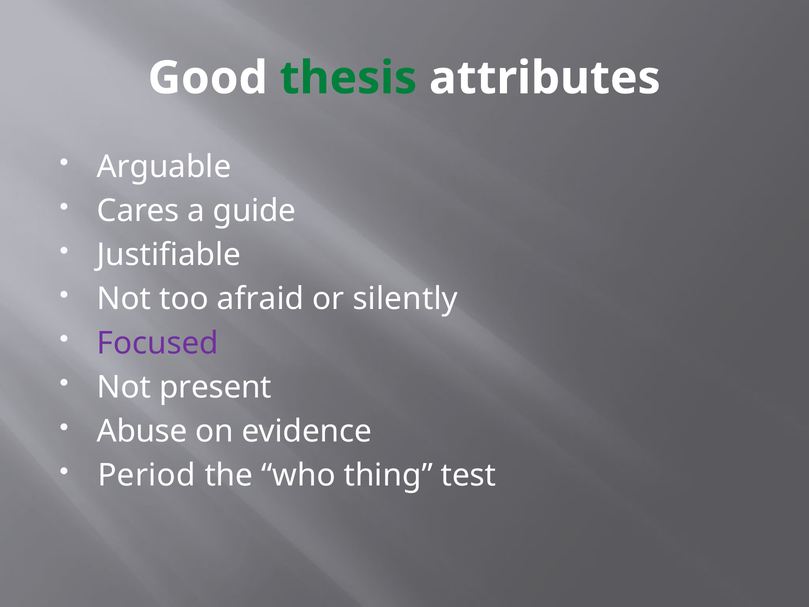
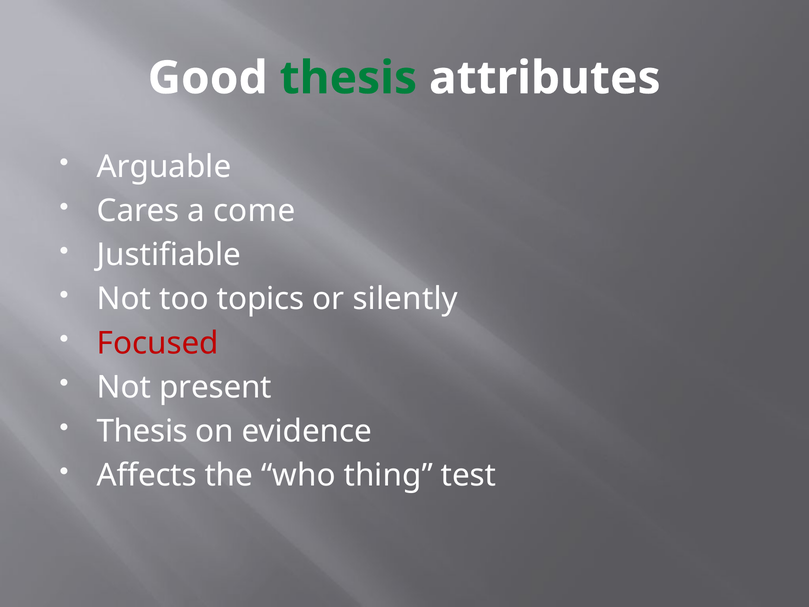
guide: guide -> come
afraid: afraid -> topics
Focused colour: purple -> red
Abuse at (142, 431): Abuse -> Thesis
Period: Period -> Affects
